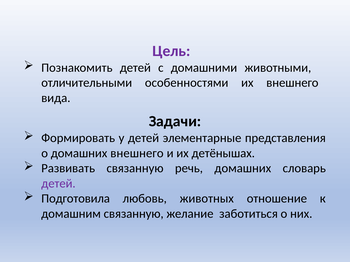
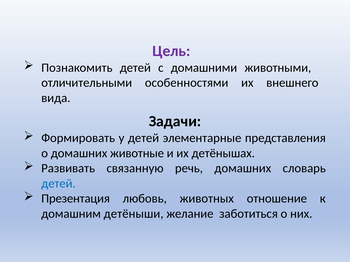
домашних внешнего: внешнего -> животные
детей at (58, 184) colour: purple -> blue
Подготовила: Подготовила -> Презентация
домашним связанную: связанную -> детёныши
